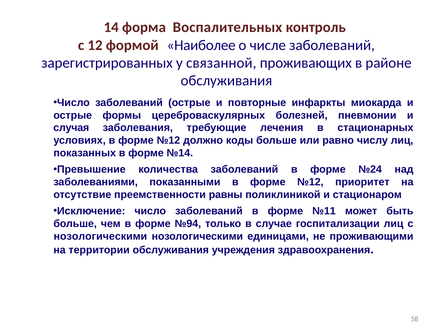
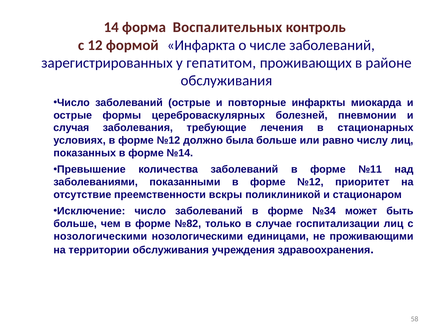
Наиболее: Наиболее -> Инфаркта
связанной: связанной -> гепатитом
коды: коды -> была
№24: №24 -> №11
равны: равны -> вскры
№11: №11 -> №34
№94: №94 -> №82
